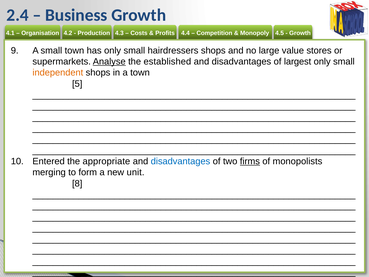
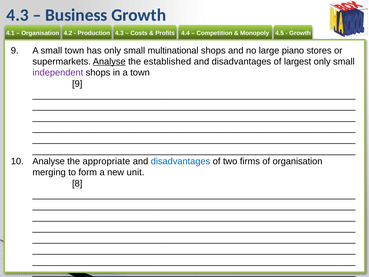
2.4 at (18, 15): 2.4 -> 4.3
hairdressers: hairdressers -> multinational
value: value -> piano
independent colour: orange -> purple
5 at (77, 84): 5 -> 9
Entered at (49, 161): Entered -> Analyse
firms underline: present -> none
of monopolists: monopolists -> organisation
